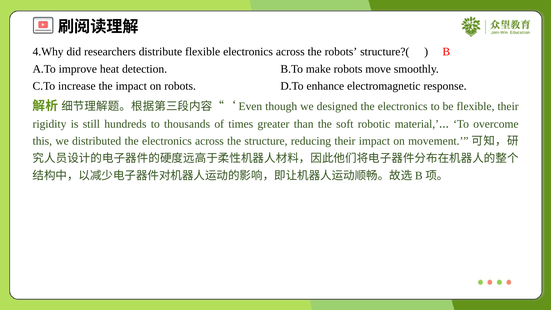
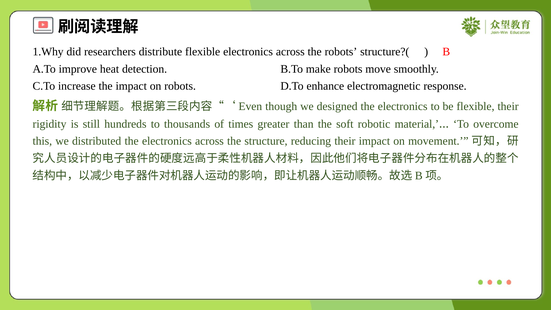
4.Why: 4.Why -> 1.Why
